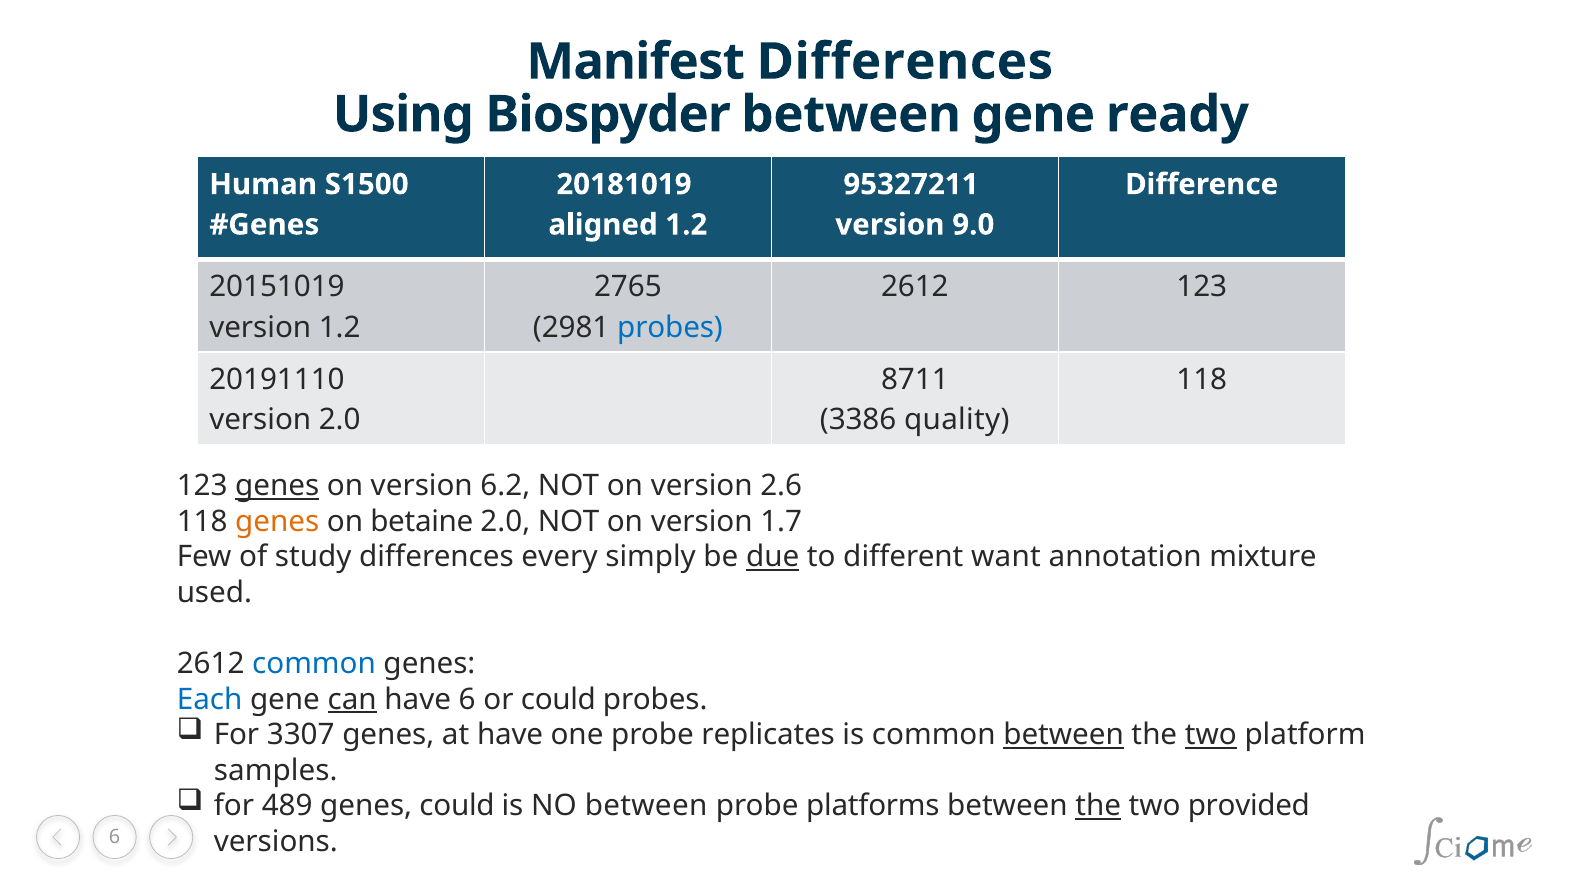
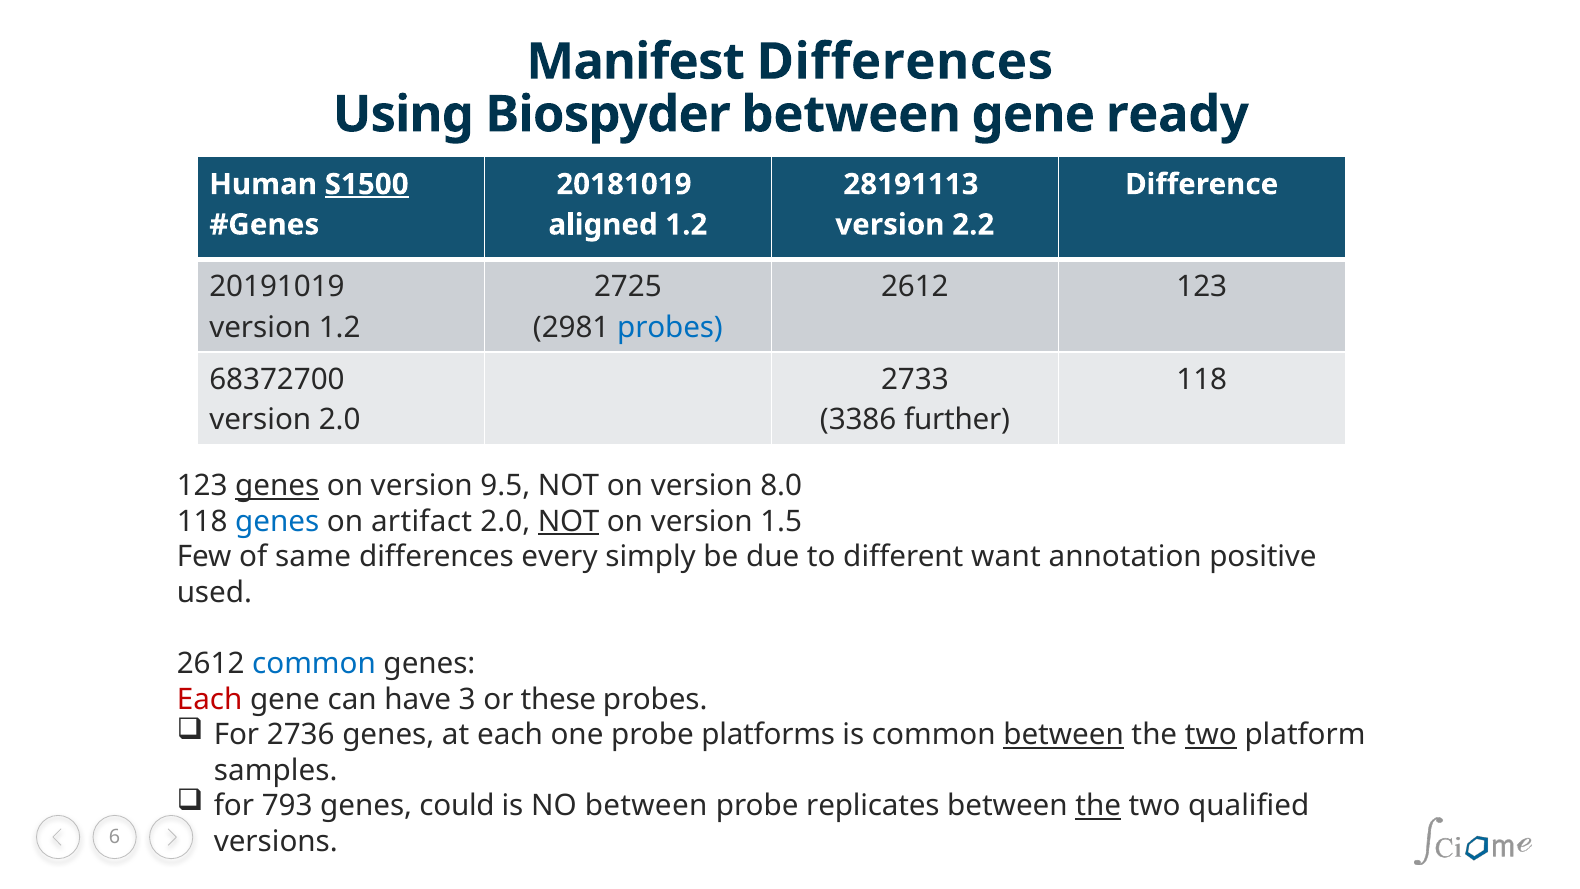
S1500 underline: none -> present
95327211: 95327211 -> 28191113
9.0: 9.0 -> 2.2
20151019: 20151019 -> 20191019
2765: 2765 -> 2725
20191110: 20191110 -> 68372700
8711: 8711 -> 2733
quality: quality -> further
6.2: 6.2 -> 9.5
2.6: 2.6 -> 8.0
genes at (277, 521) colour: orange -> blue
betaine: betaine -> artifact
NOT at (569, 521) underline: none -> present
1.7: 1.7 -> 1.5
study: study -> same
due underline: present -> none
mixture: mixture -> positive
Each at (210, 699) colour: blue -> red
can underline: present -> none
have 6: 6 -> 3
or could: could -> these
3307: 3307 -> 2736
at have: have -> each
replicates: replicates -> platforms
489: 489 -> 793
platforms: platforms -> replicates
provided: provided -> qualified
